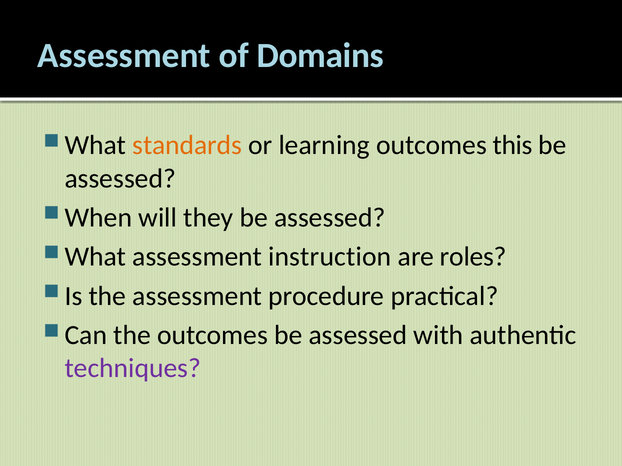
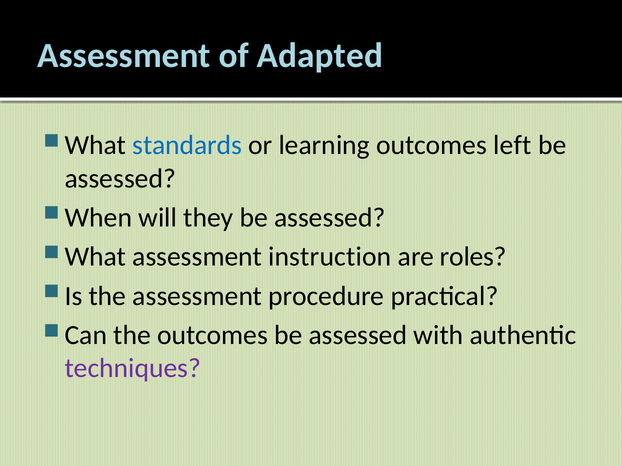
Domains: Domains -> Adapted
standards colour: orange -> blue
this: this -> left
